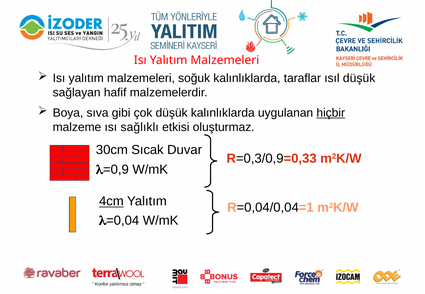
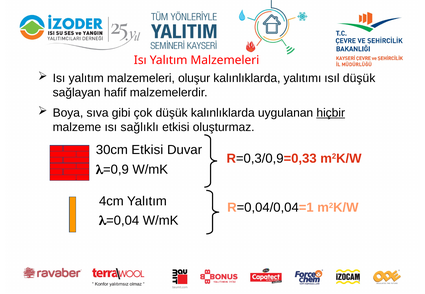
soğuk: soğuk -> oluşur
taraflar: taraflar -> yalıtımı
30cm Sıcak: Sıcak -> Etkisi
4cm underline: present -> none
